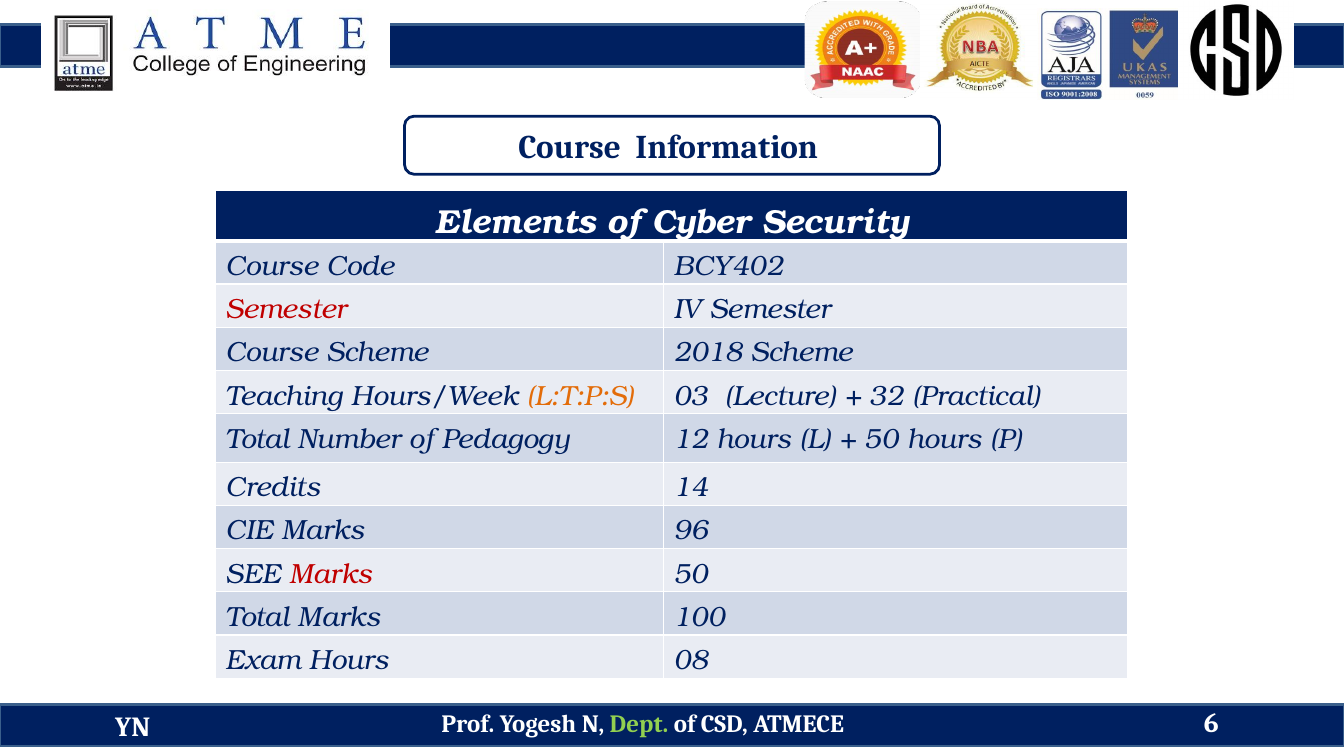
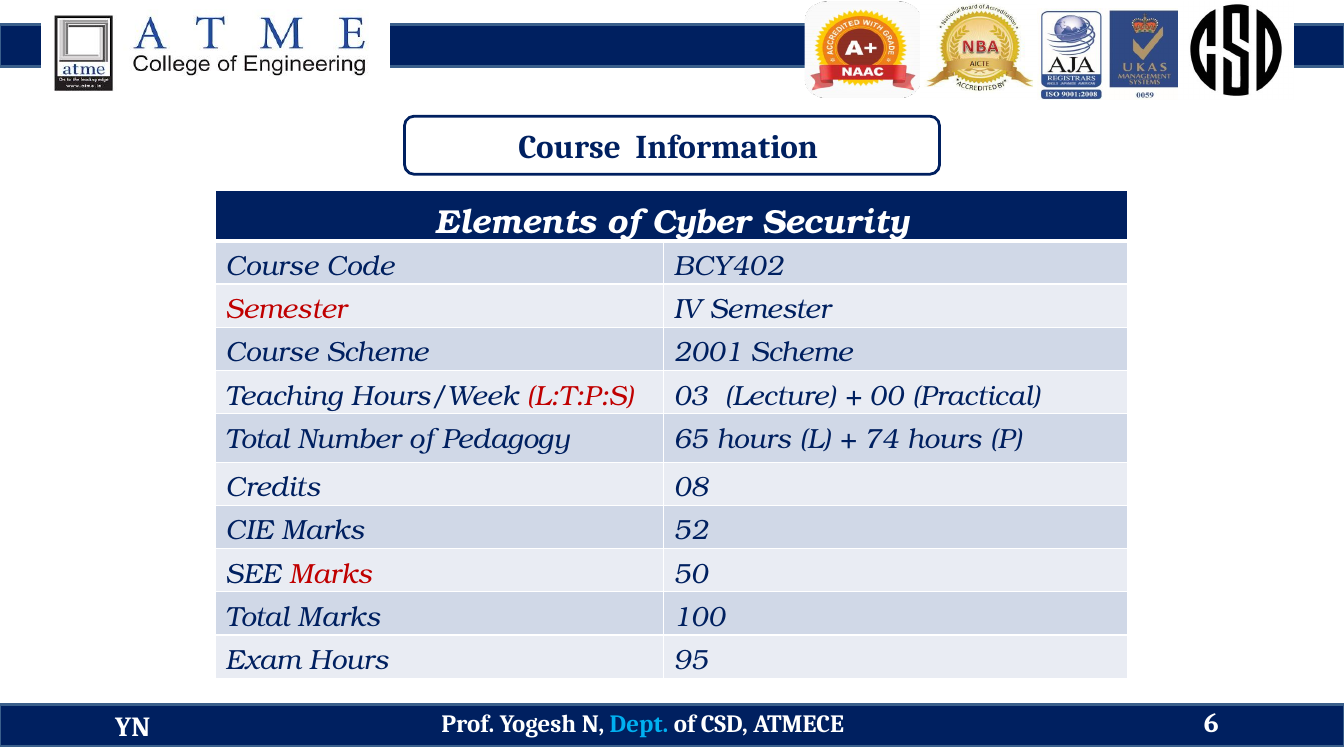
2018: 2018 -> 2001
L:T:P:S colour: orange -> red
32: 32 -> 00
12: 12 -> 65
50 at (881, 439): 50 -> 74
14: 14 -> 08
96: 96 -> 52
08: 08 -> 95
Dept colour: light green -> light blue
